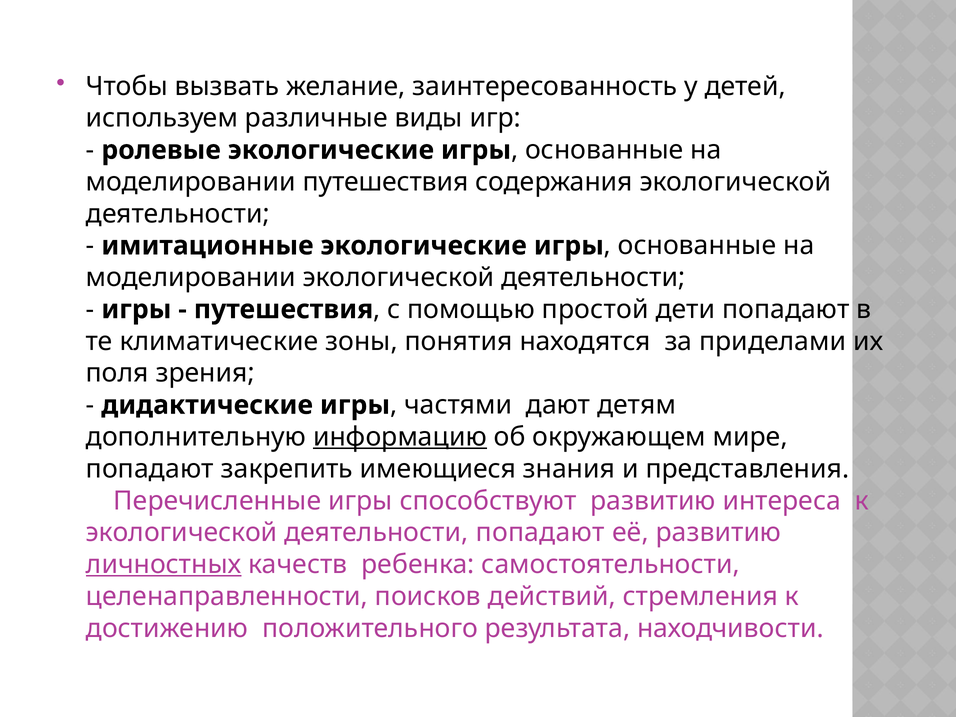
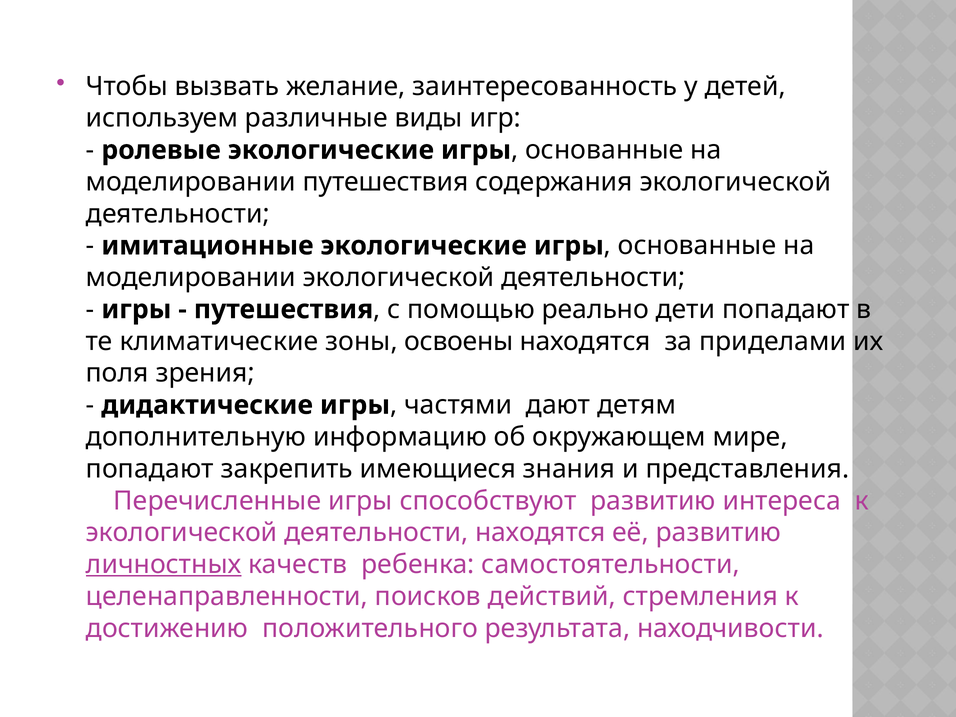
простой: простой -> реально
понятия: понятия -> освоены
информацию underline: present -> none
деятельности попадают: попадают -> находятся
